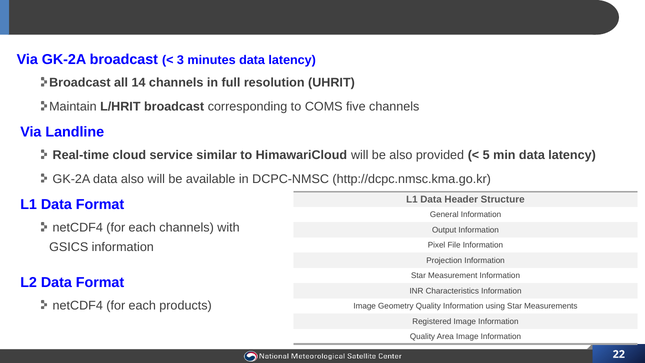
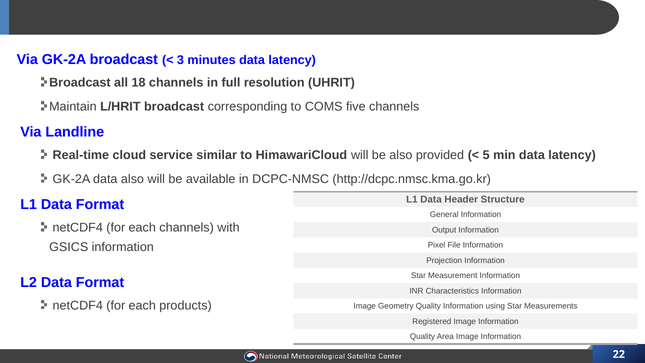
14: 14 -> 18
